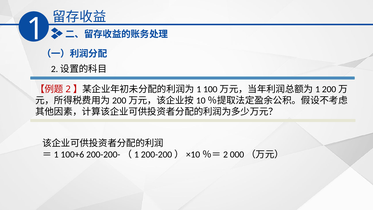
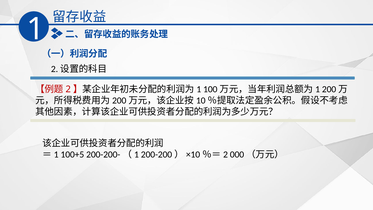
100+6: 100+6 -> 100+5
